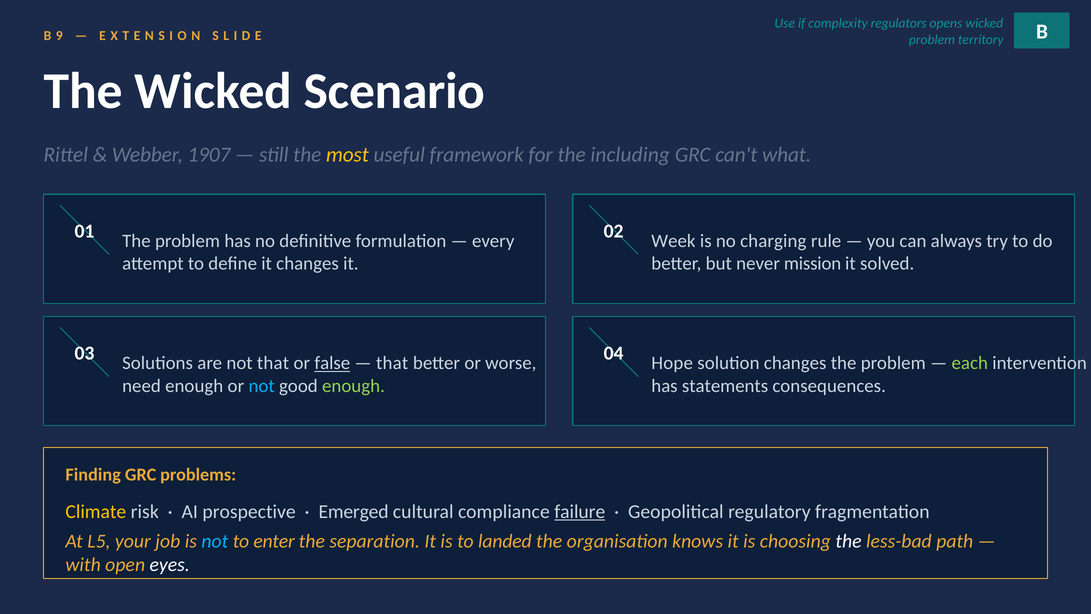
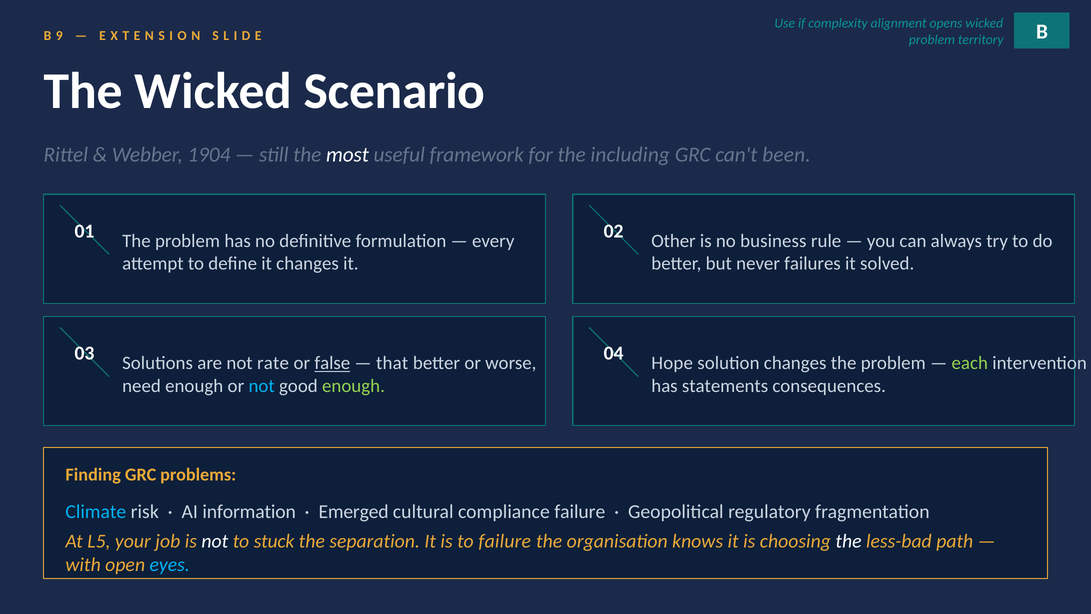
regulators: regulators -> alignment
1907: 1907 -> 1904
most colour: yellow -> white
what: what -> been
Week: Week -> Other
charging: charging -> business
mission: mission -> failures
not that: that -> rate
Climate colour: yellow -> light blue
prospective: prospective -> information
failure at (580, 511) underline: present -> none
not at (215, 541) colour: light blue -> white
enter: enter -> stuck
to landed: landed -> failure
eyes colour: white -> light blue
